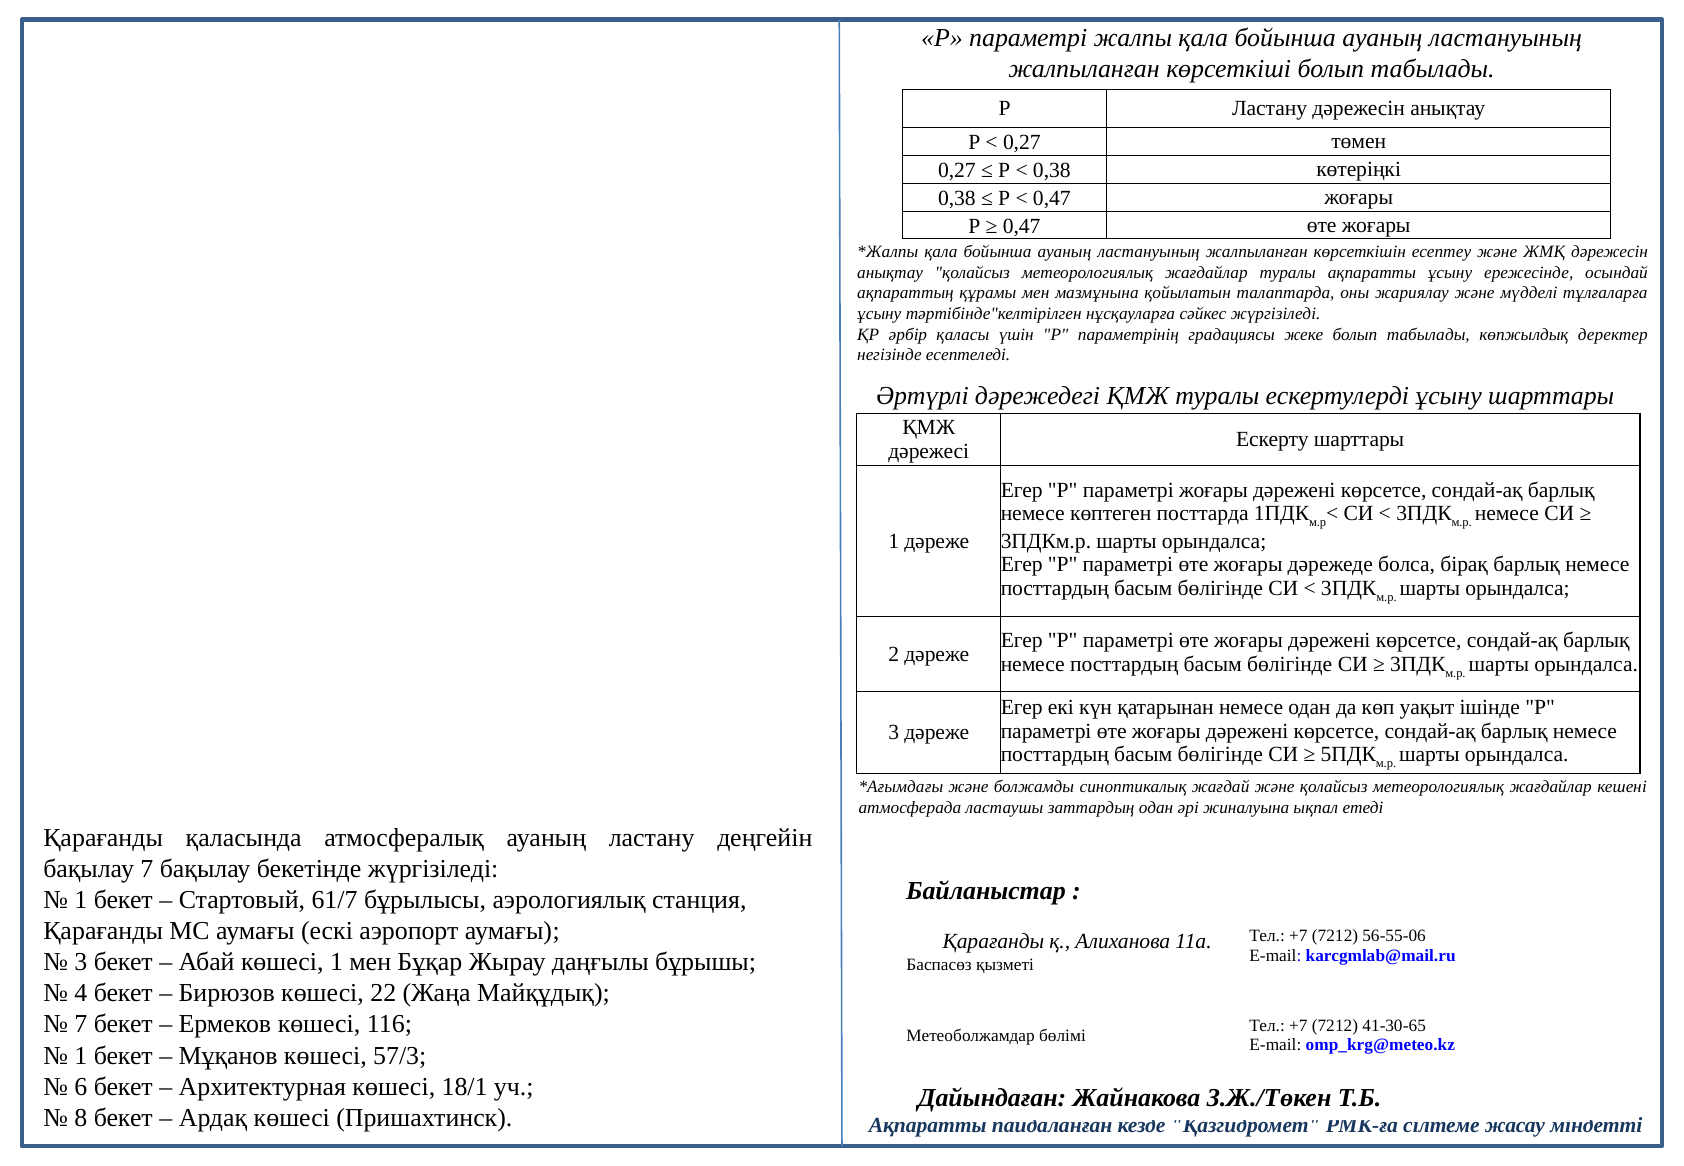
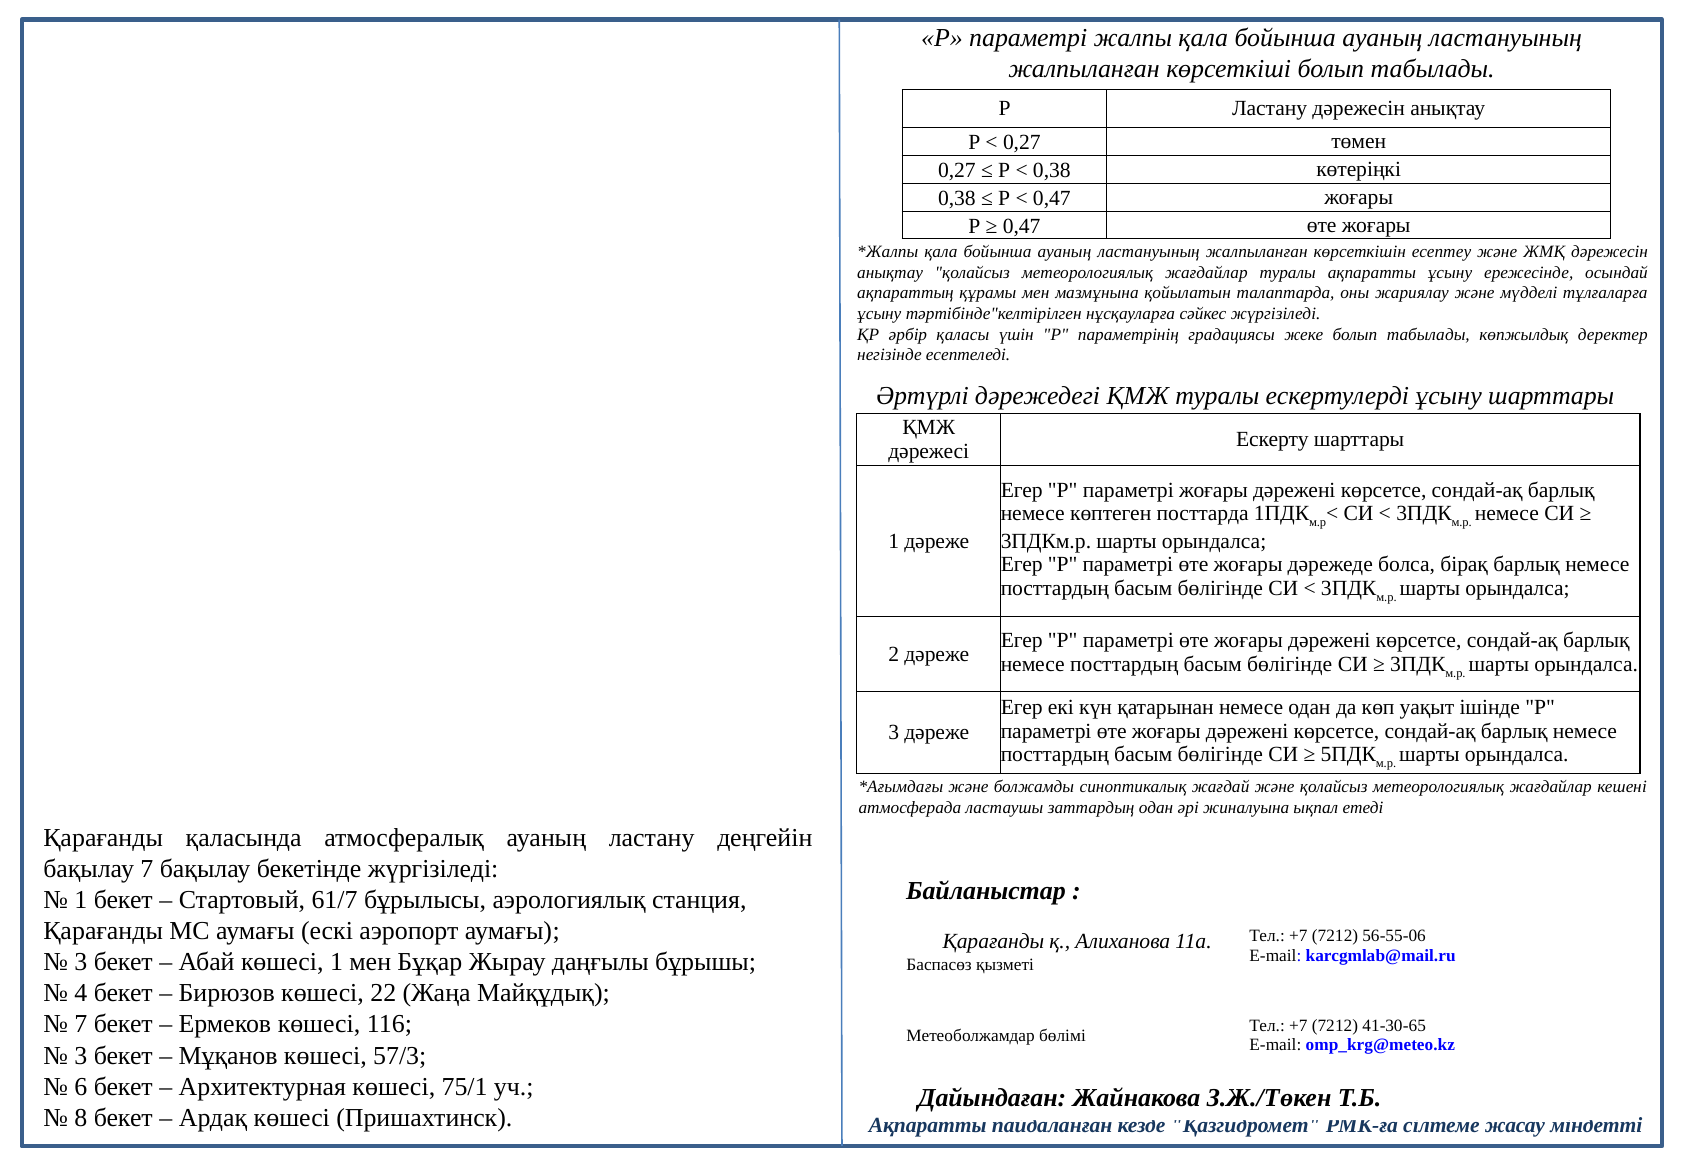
1 at (81, 1055): 1 -> 3
18/1: 18/1 -> 75/1
